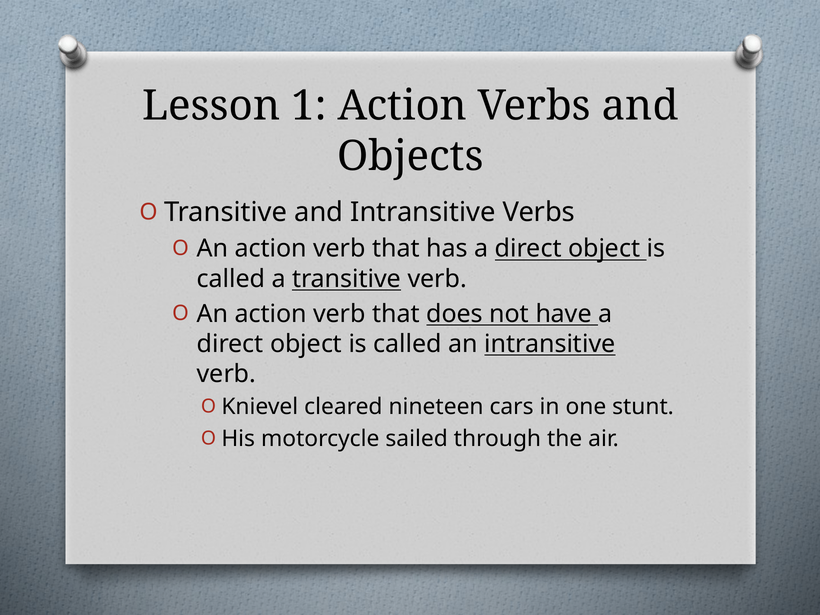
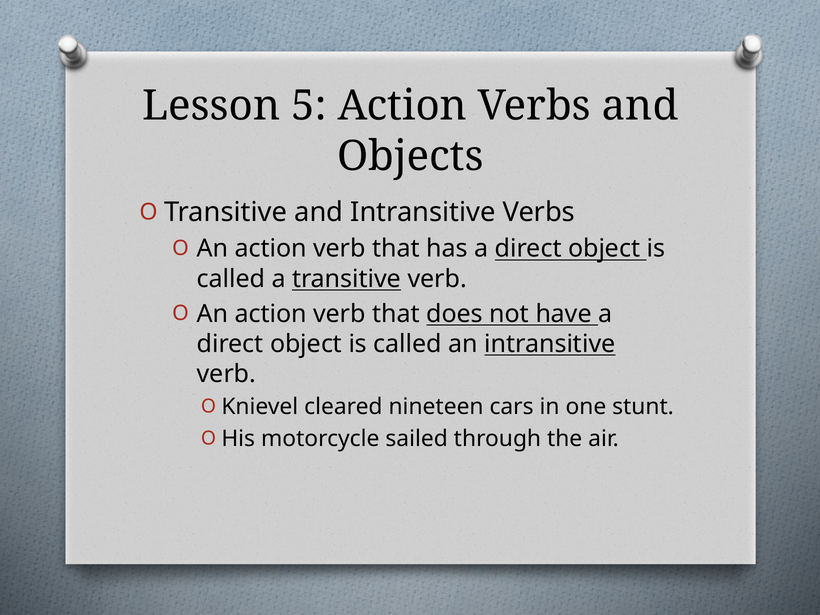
1: 1 -> 5
